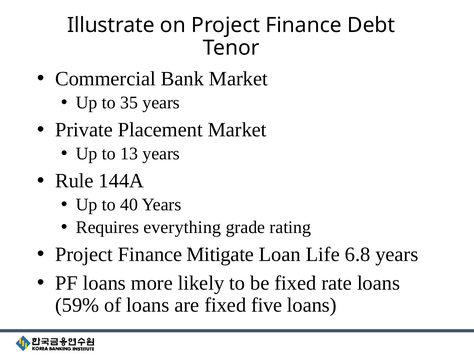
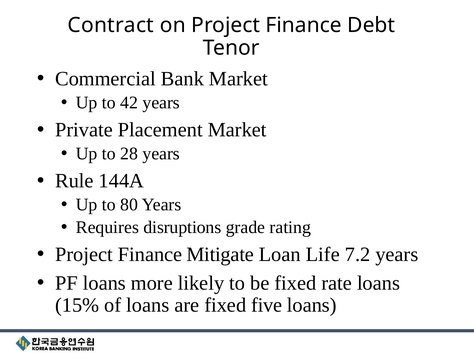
Illustrate: Illustrate -> Contract
35: 35 -> 42
13: 13 -> 28
40: 40 -> 80
everything: everything -> disruptions
6.8: 6.8 -> 7.2
59%: 59% -> 15%
